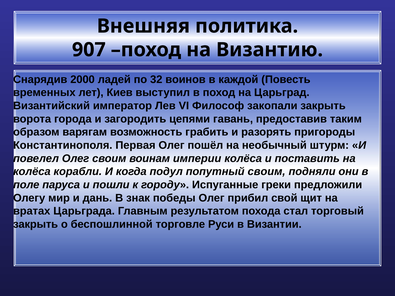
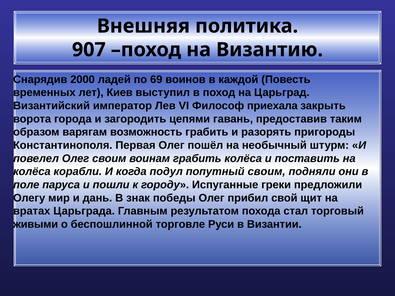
32: 32 -> 69
закопали: закопали -> приехала
воинам империи: империи -> грабить
закрыть at (36, 224): закрыть -> живыми
